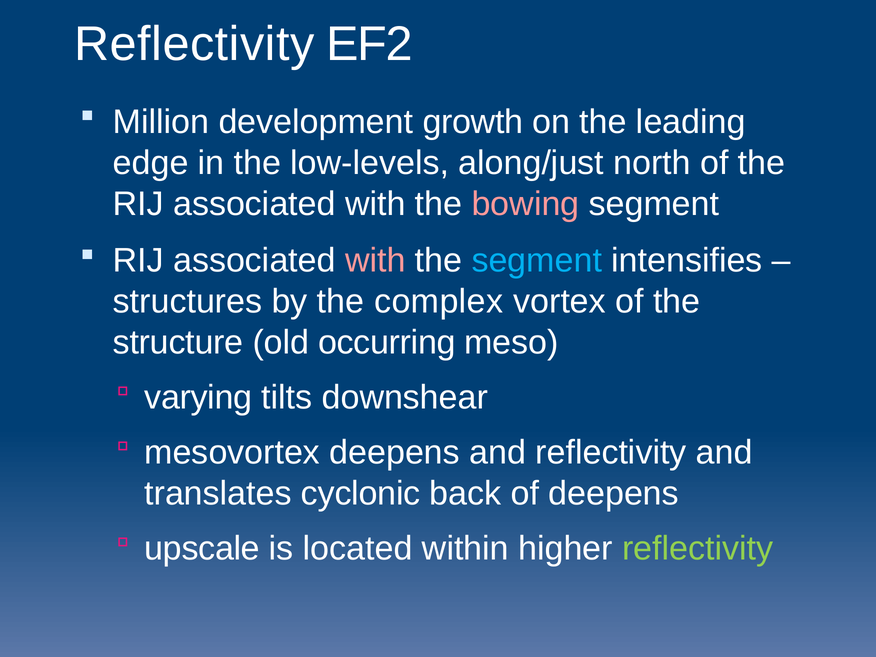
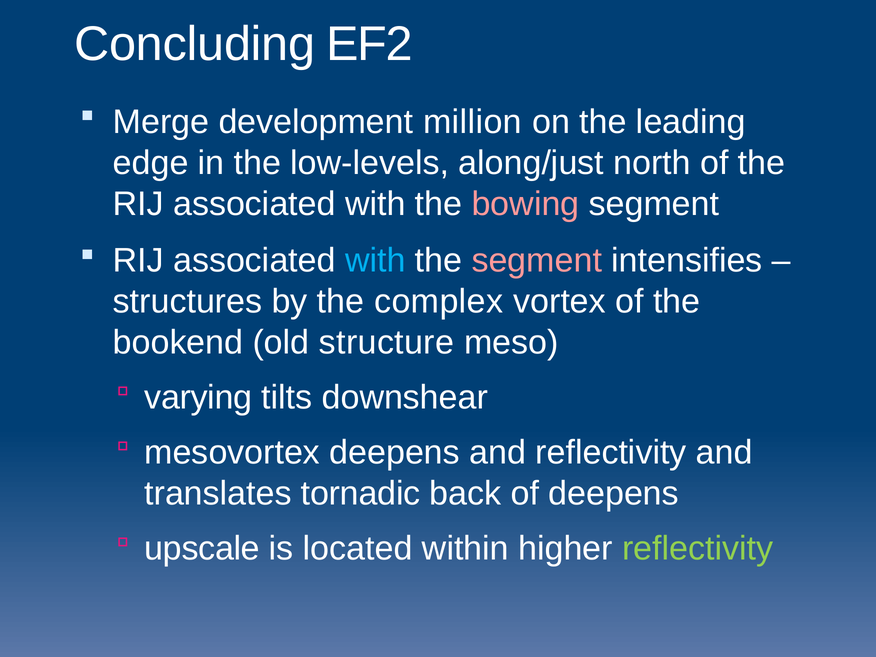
Reflectivity at (194, 44): Reflectivity -> Concluding
Million: Million -> Merge
growth: growth -> million
with at (375, 261) colour: pink -> light blue
segment at (537, 261) colour: light blue -> pink
structure: structure -> bookend
occurring: occurring -> structure
cyclonic: cyclonic -> tornadic
